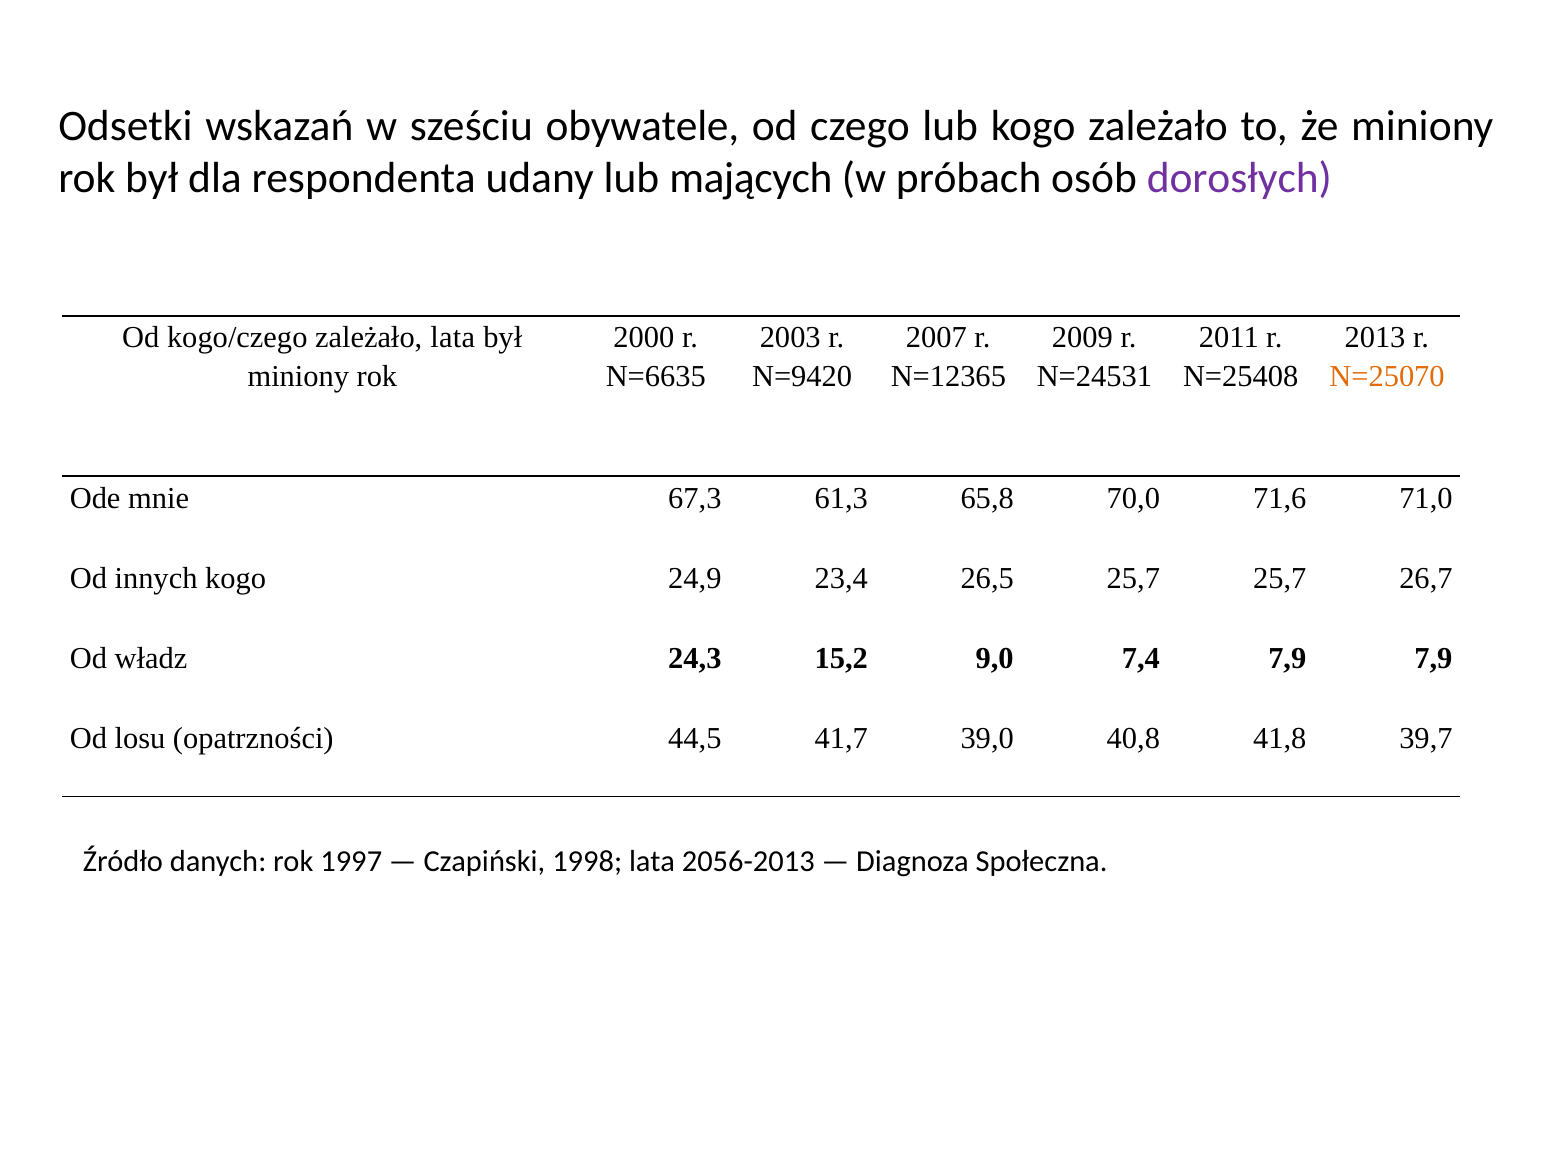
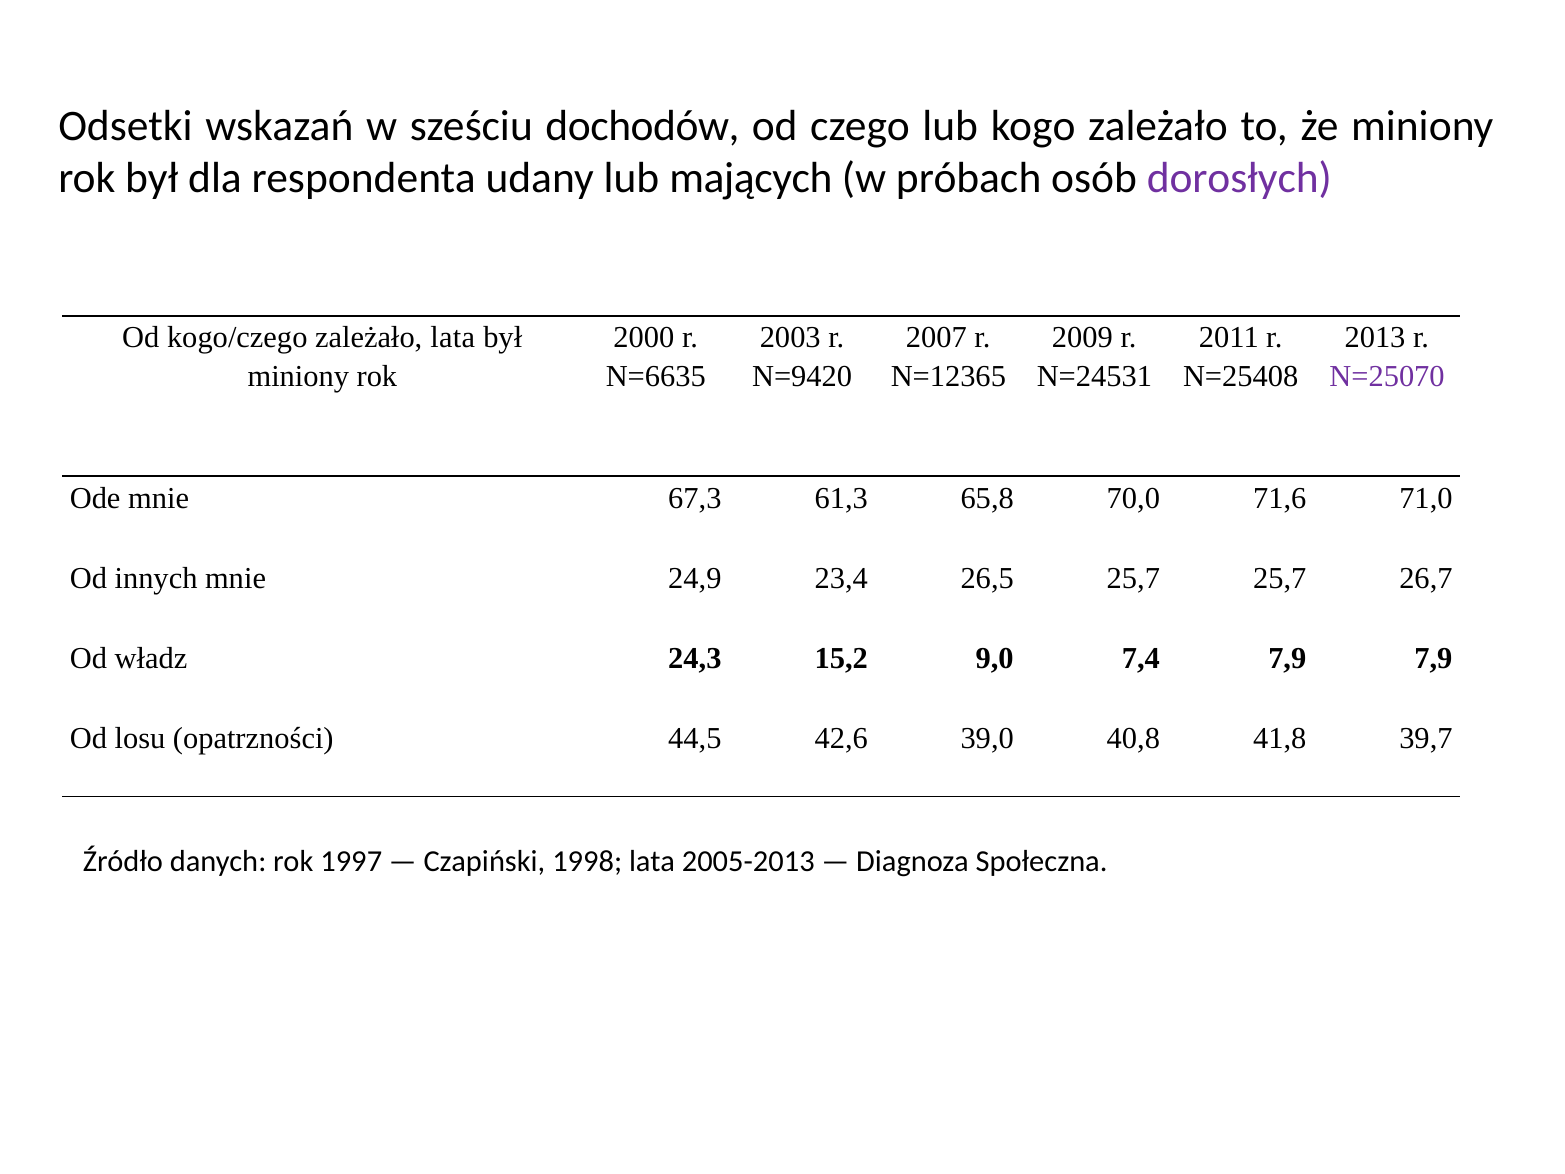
obywatele: obywatele -> dochodów
N=25070 colour: orange -> purple
innych kogo: kogo -> mnie
41,7: 41,7 -> 42,6
2056-2013: 2056-2013 -> 2005-2013
